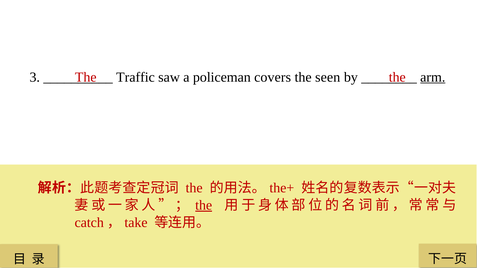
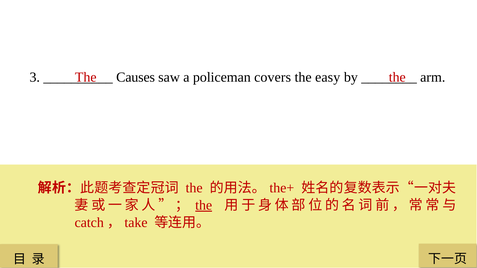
Traffic: Traffic -> Causes
seen: seen -> easy
arm underline: present -> none
